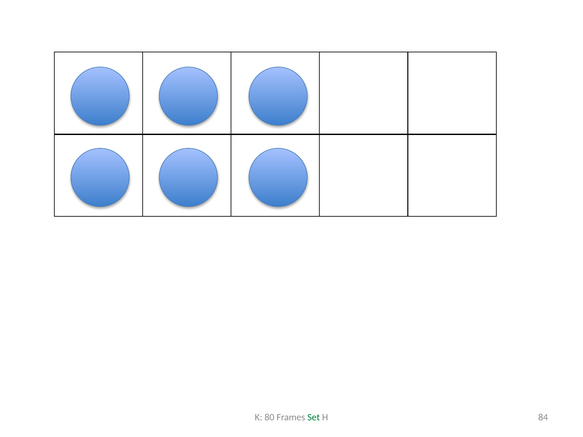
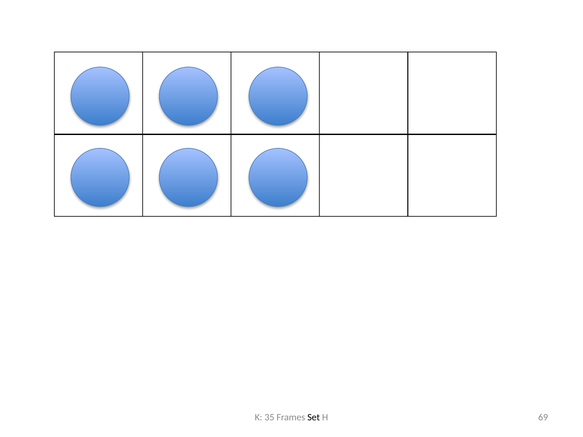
80: 80 -> 35
Set colour: green -> black
84: 84 -> 69
